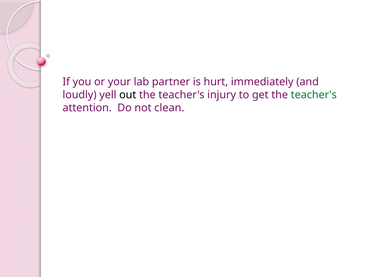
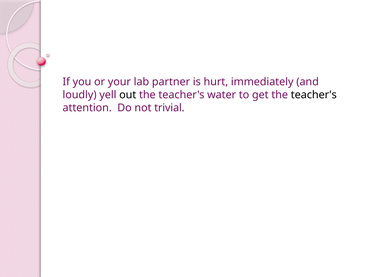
injury: injury -> water
teacher's at (314, 95) colour: green -> black
clean: clean -> trivial
